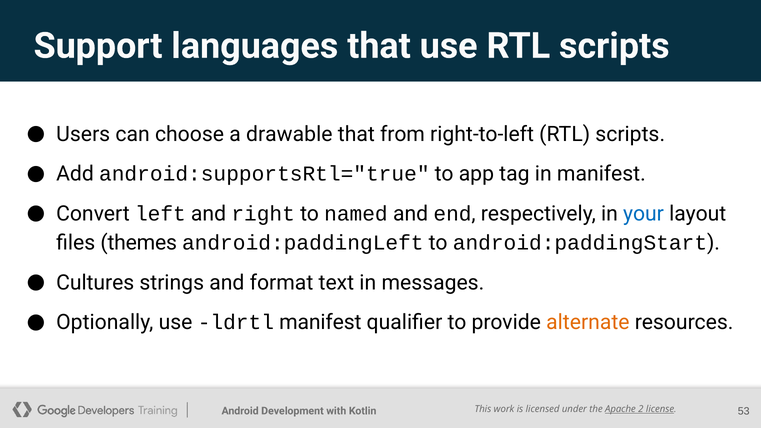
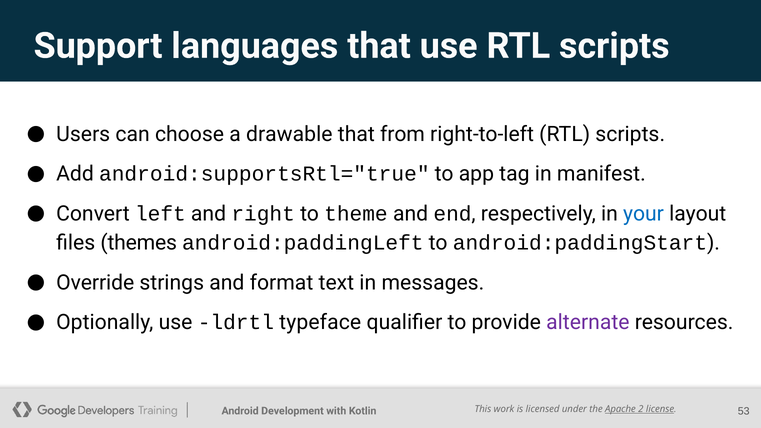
named: named -> theme
Cultures: Cultures -> Override
ldrtl manifest: manifest -> typeface
alternate colour: orange -> purple
